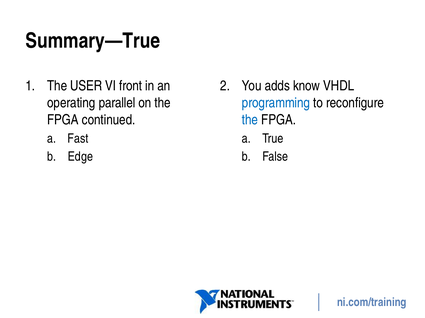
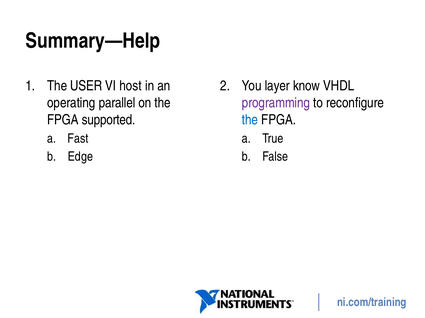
Summary—True: Summary—True -> Summary—Help
front: front -> host
adds: adds -> layer
programming colour: blue -> purple
continued: continued -> supported
